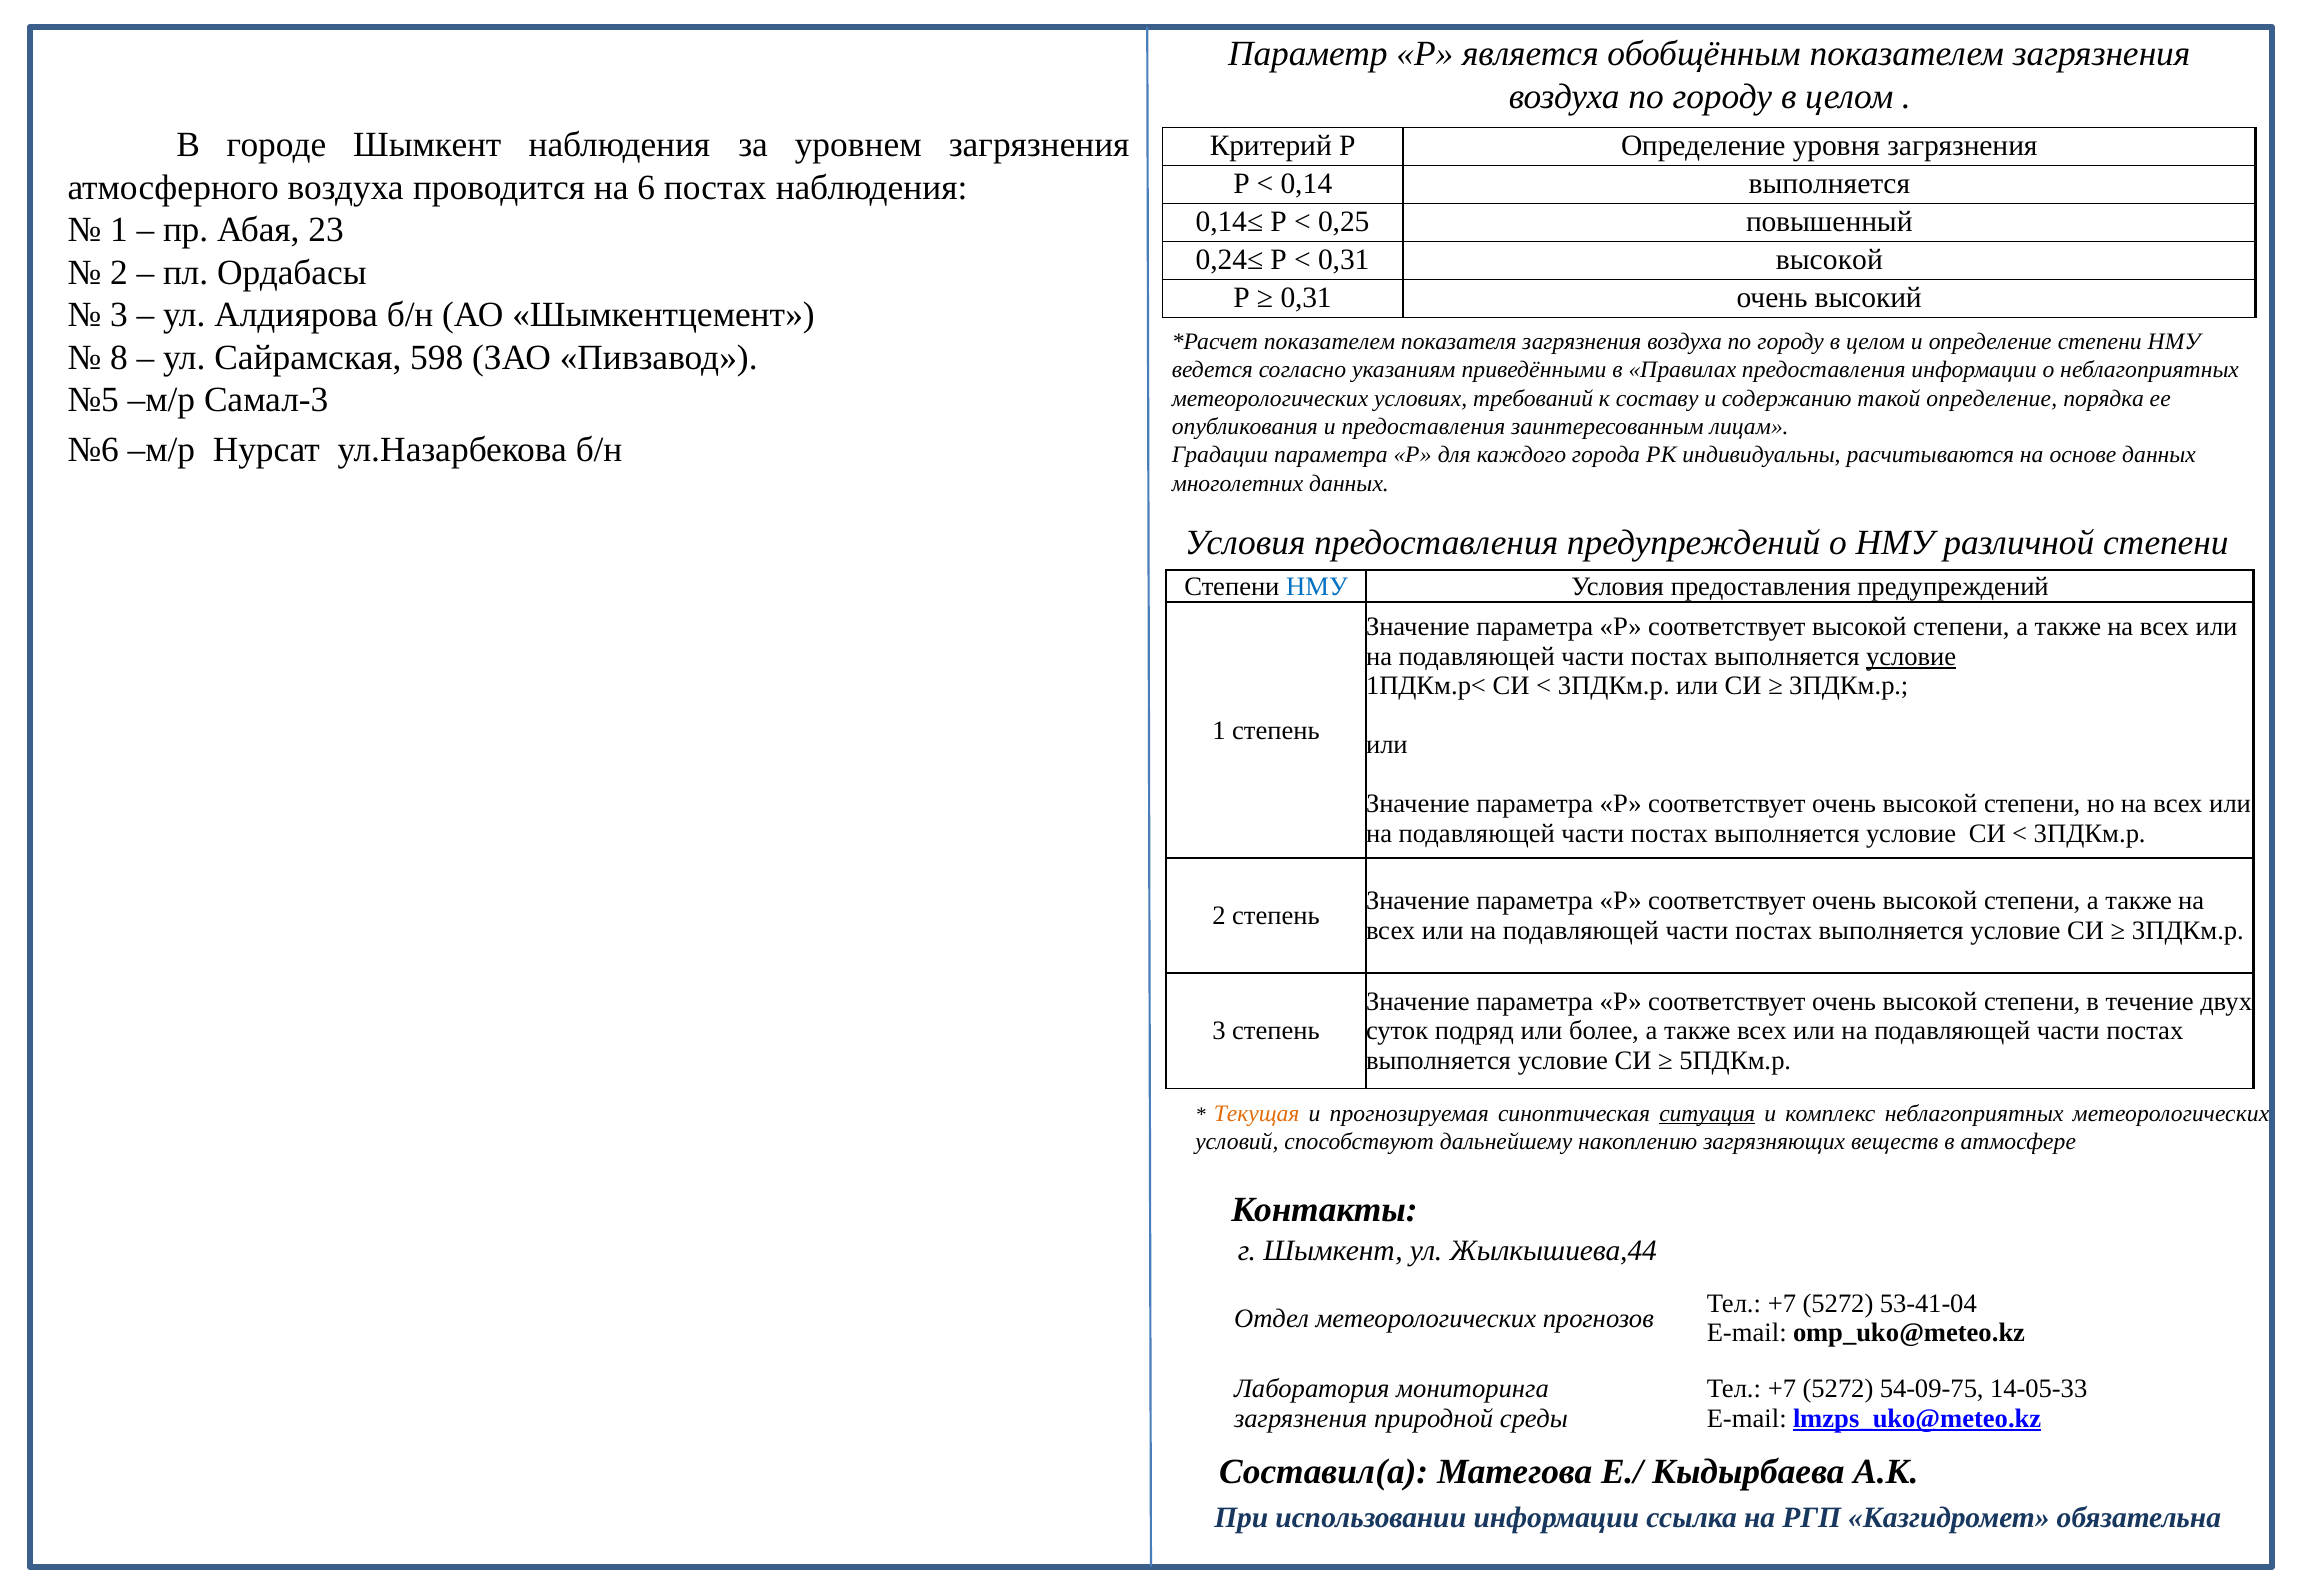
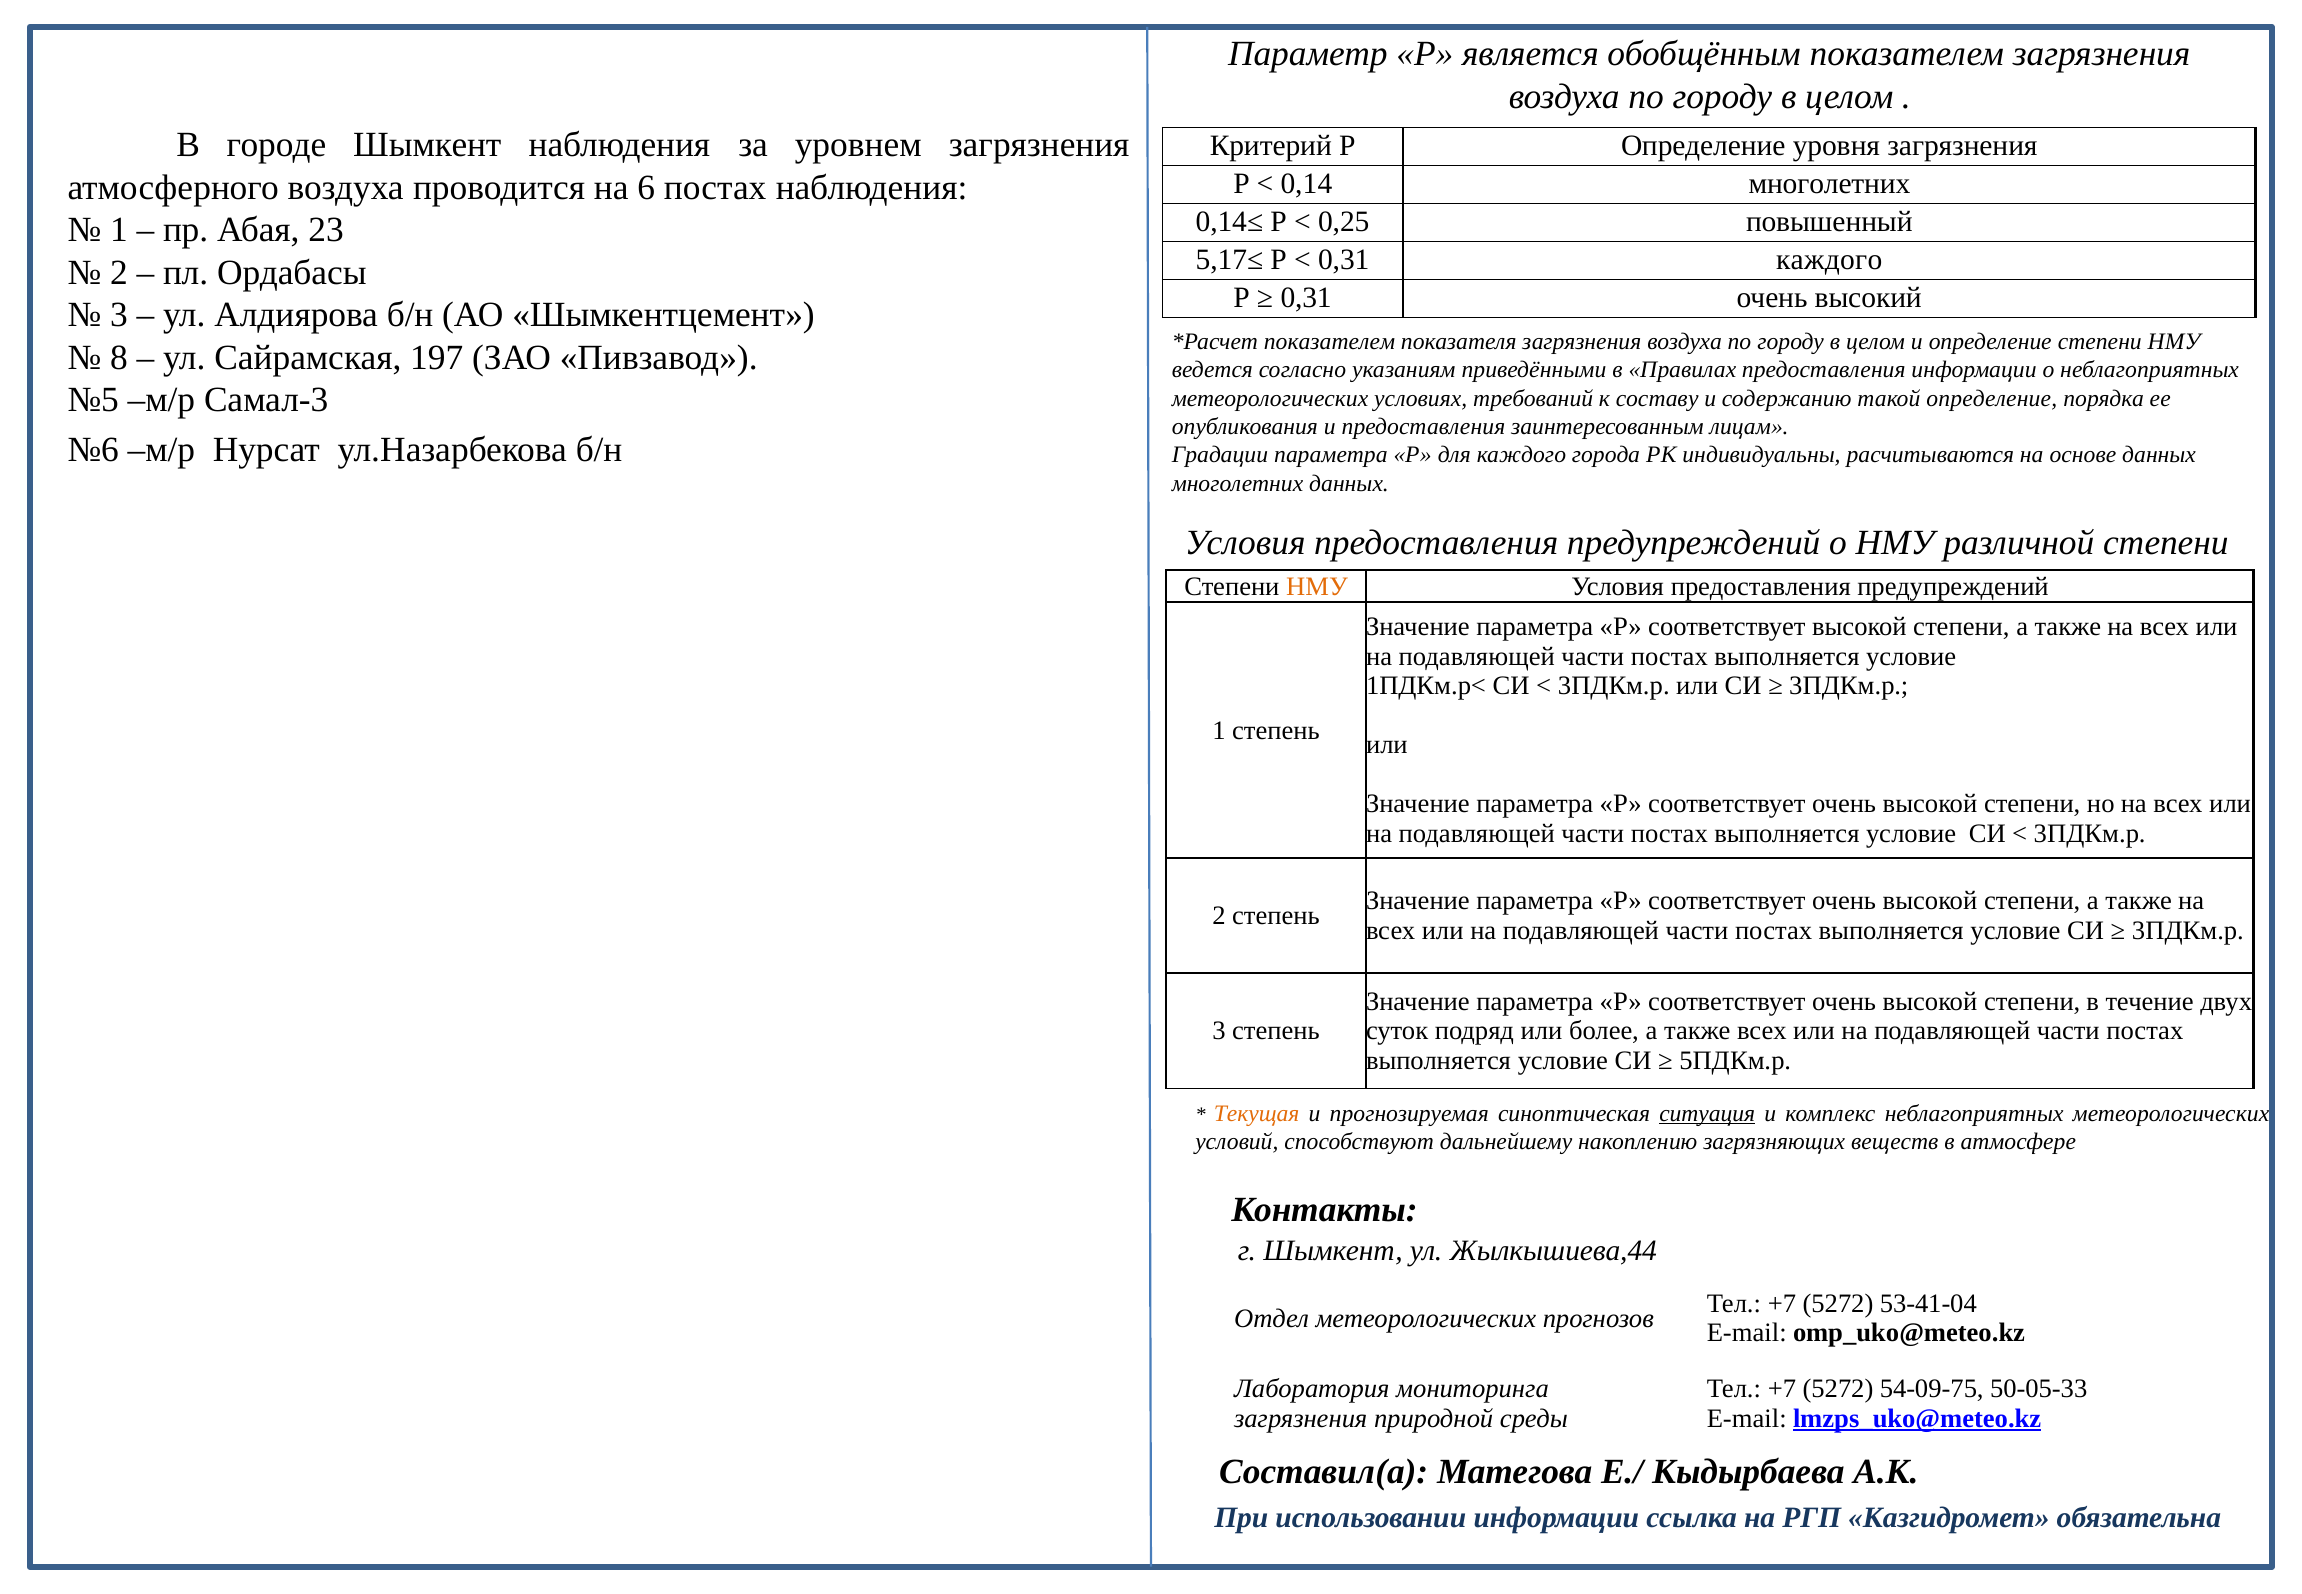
0,14 выполняется: выполняется -> многолетних
0,24≤: 0,24≤ -> 5,17≤
0,31 высокой: высокой -> каждого
598: 598 -> 197
НМУ at (1317, 586) colour: blue -> orange
условие at (1911, 656) underline: present -> none
14-05-33: 14-05-33 -> 50-05-33
